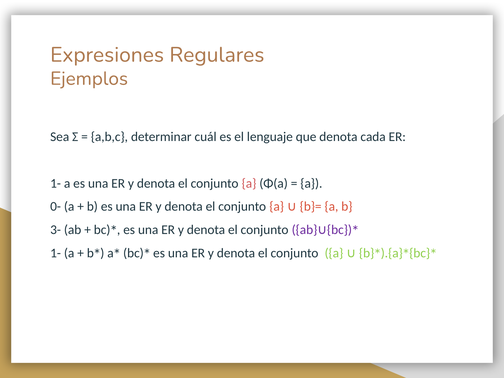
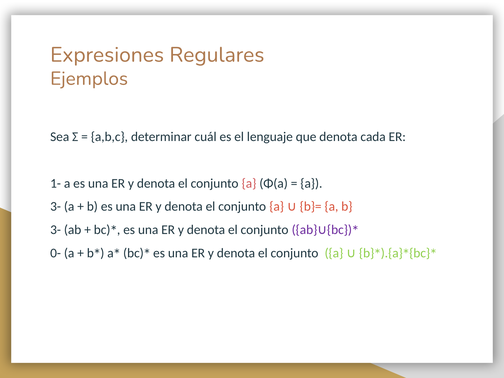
0- at (56, 207): 0- -> 3-
1- at (56, 253): 1- -> 0-
